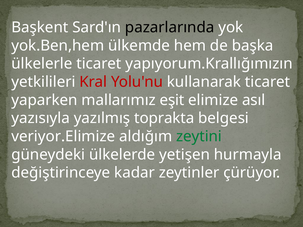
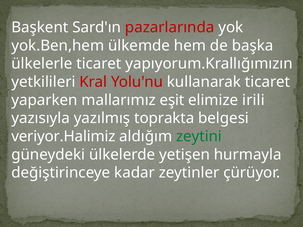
pazarlarında colour: black -> red
asıl: asıl -> irili
veriyor.Elimize: veriyor.Elimize -> veriyor.Halimiz
